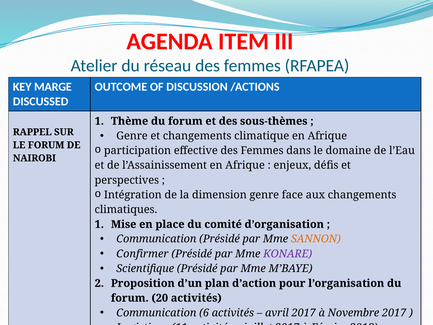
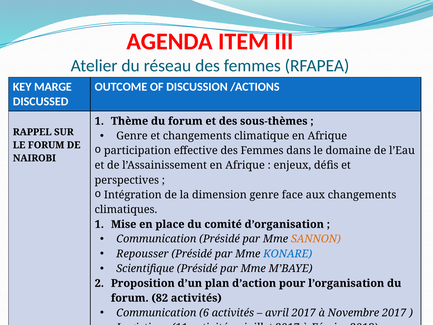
Confirmer: Confirmer -> Repousser
KONARE colour: purple -> blue
20: 20 -> 82
